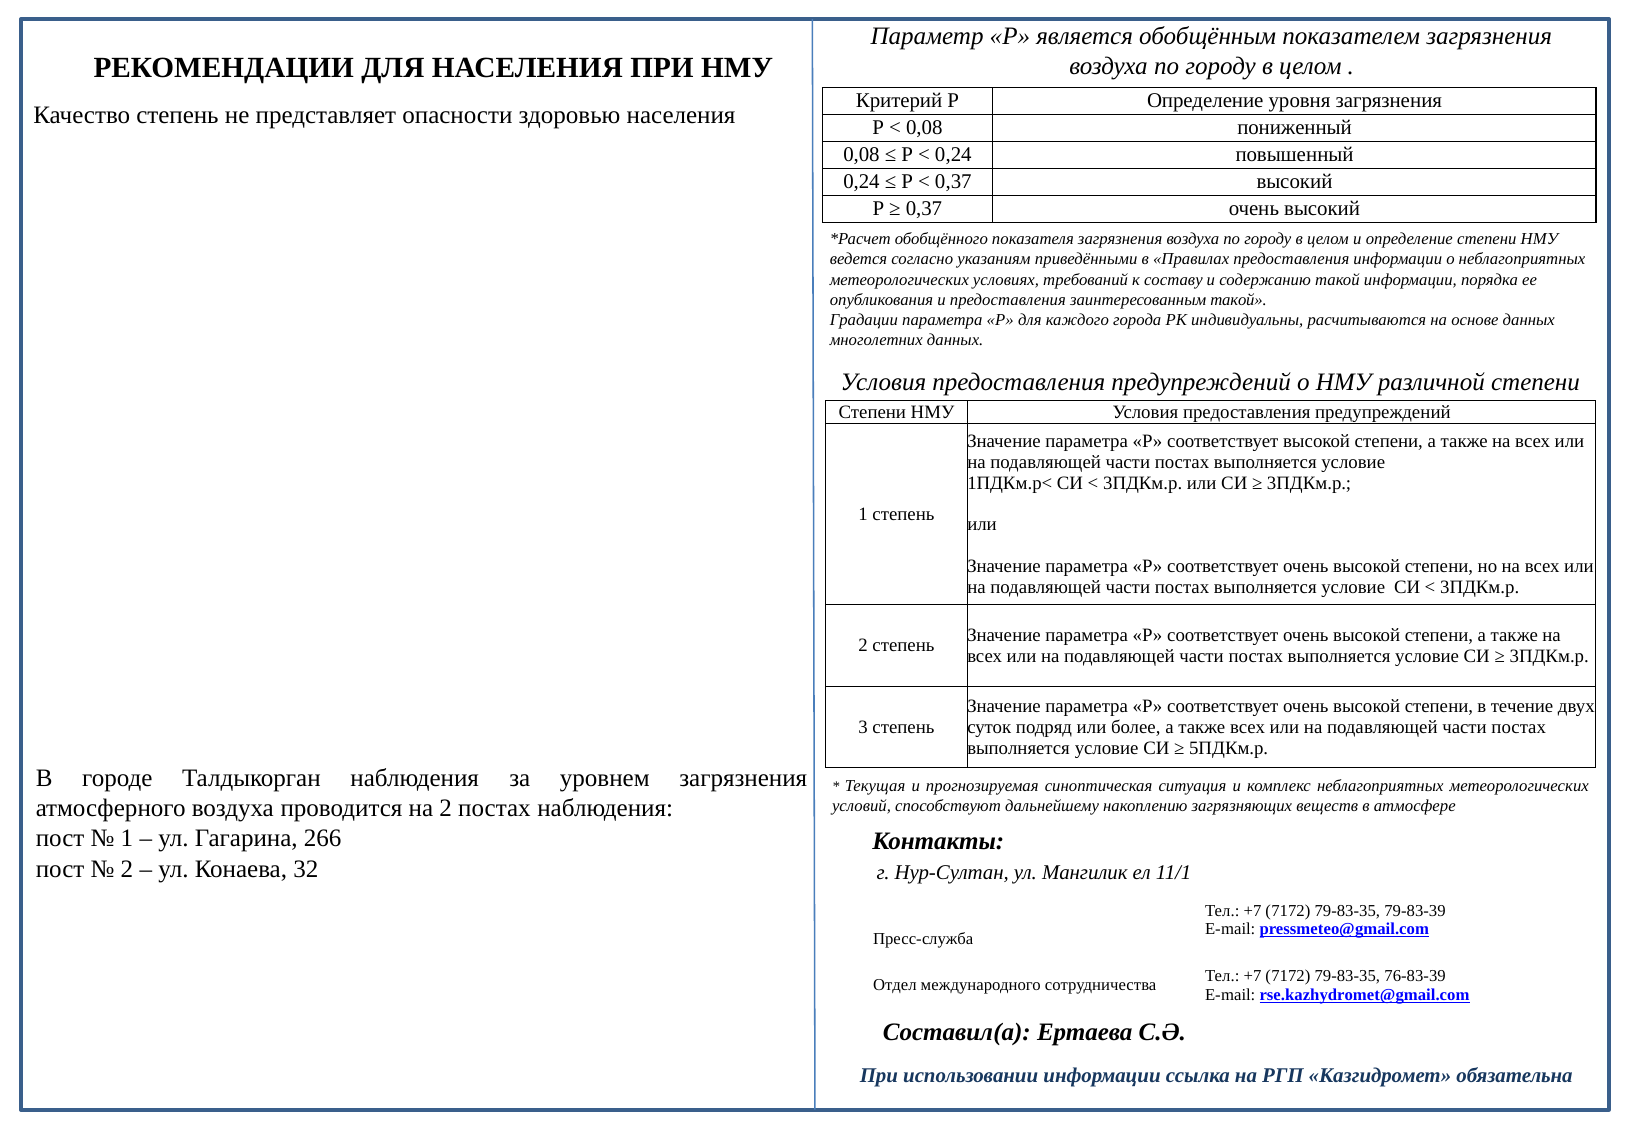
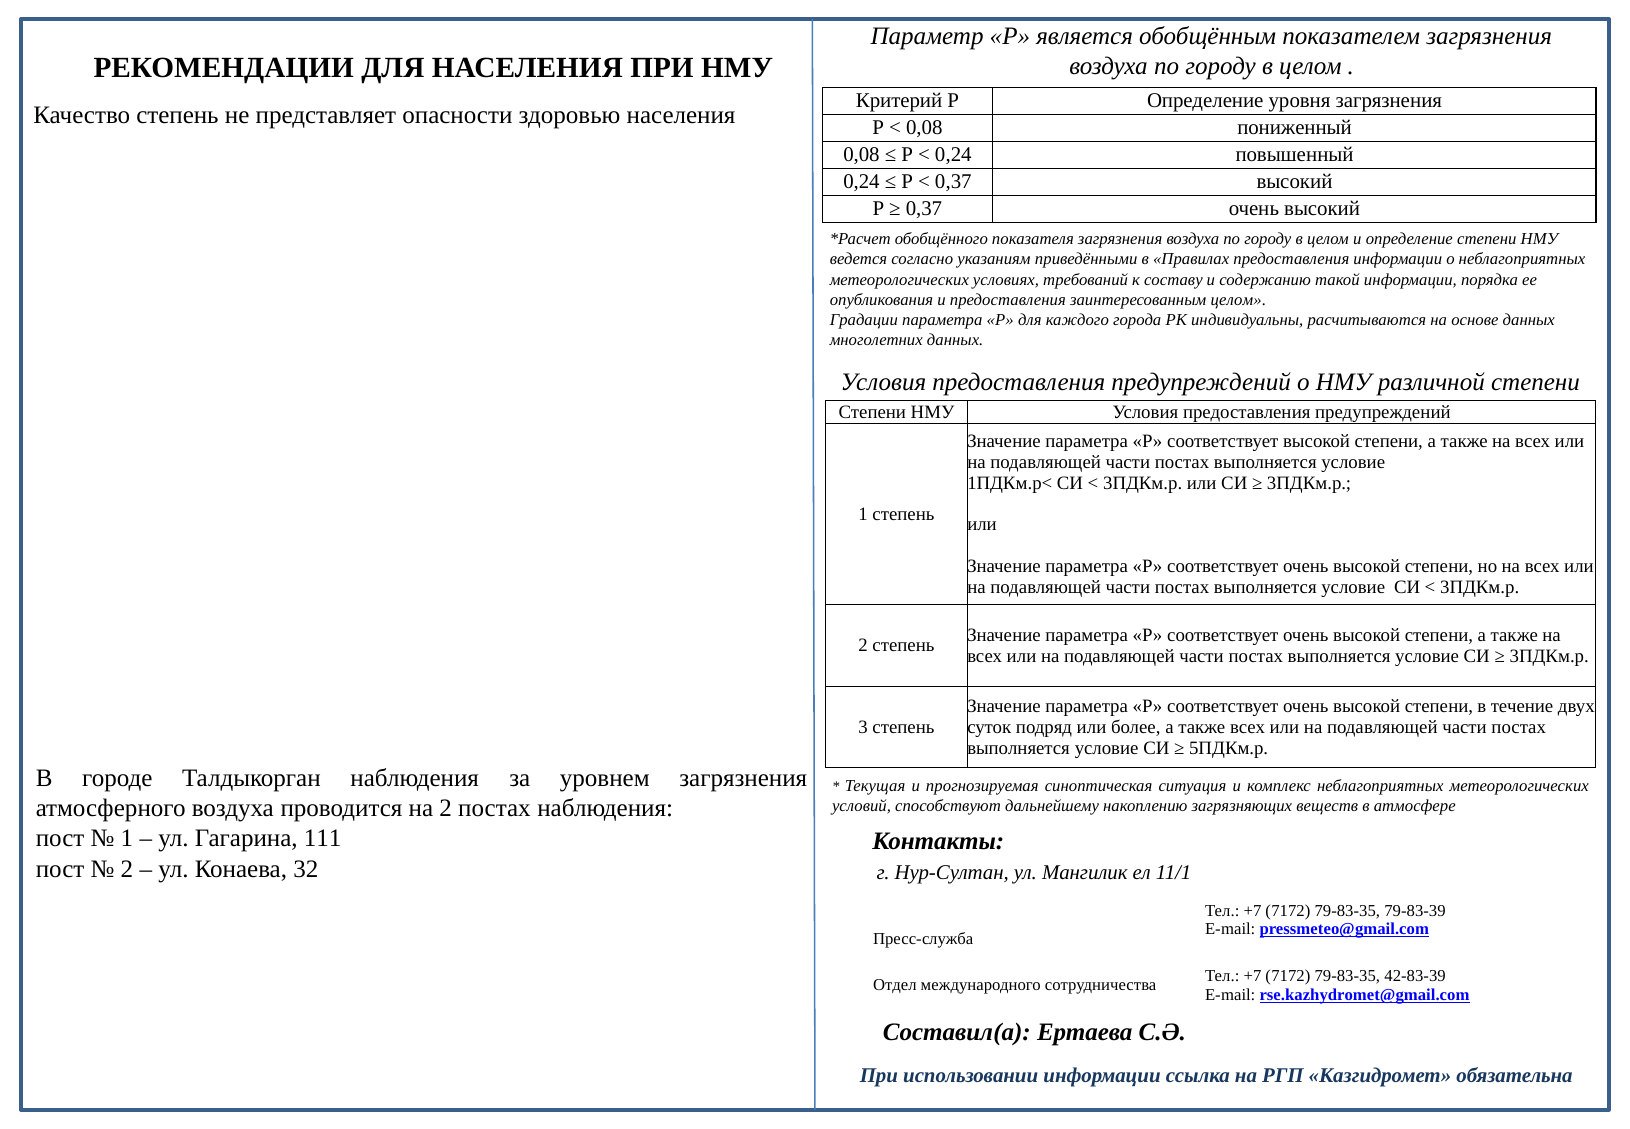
заинтересованным такой: такой -> целом
266: 266 -> 111
76-83-39: 76-83-39 -> 42-83-39
